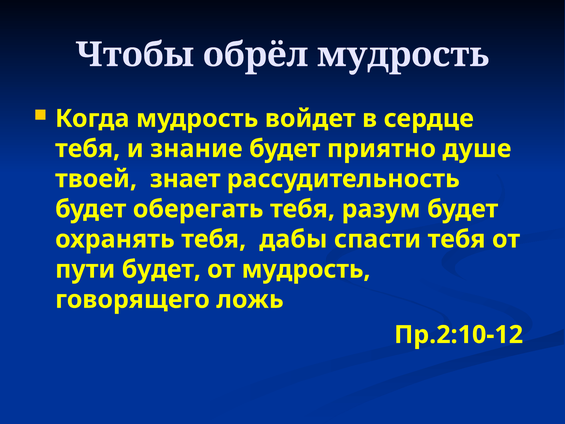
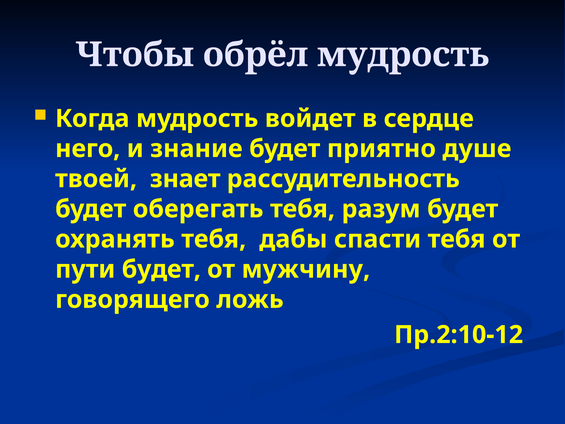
тебя at (88, 149): тебя -> него
от мудрость: мудрость -> мужчину
